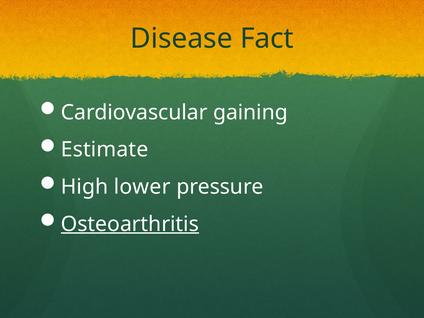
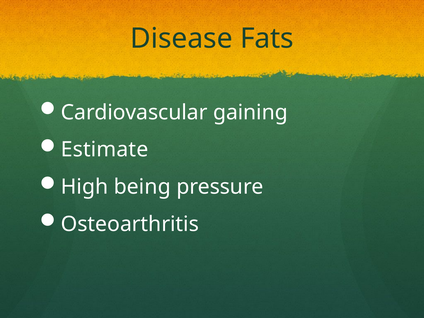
Fact: Fact -> Fats
lower: lower -> being
Osteoarthritis underline: present -> none
